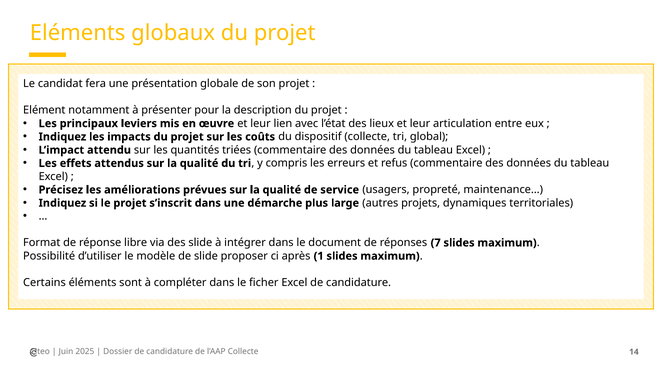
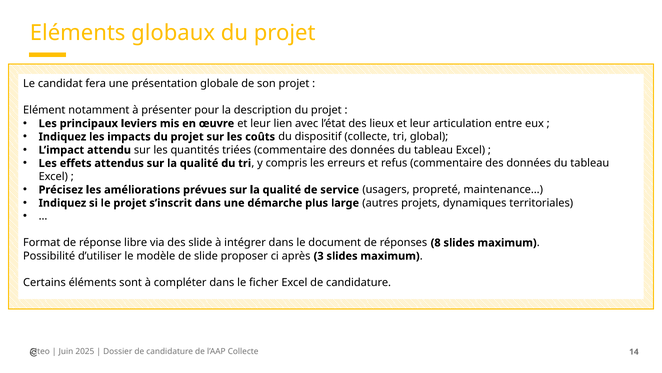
7: 7 -> 8
1: 1 -> 3
